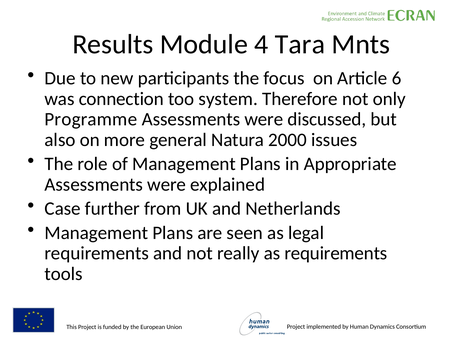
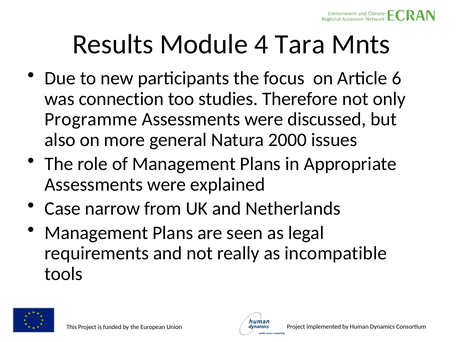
system: system -> studies
further: further -> narrow
as requirements: requirements -> incompatible
